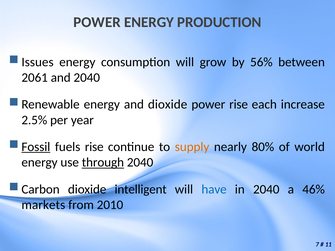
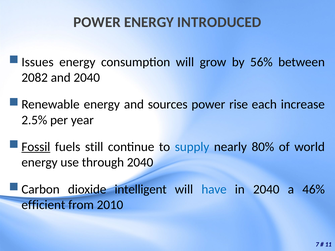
PRODUCTION: PRODUCTION -> INTRODUCED
2061: 2061 -> 2082
and dioxide: dioxide -> sources
fuels rise: rise -> still
supply colour: orange -> blue
through underline: present -> none
markets: markets -> efficient
